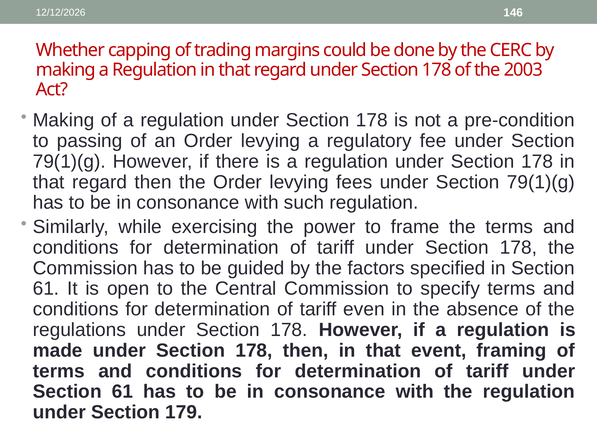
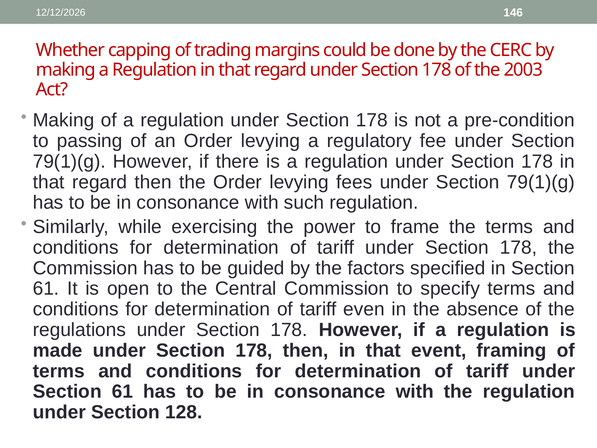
179: 179 -> 128
